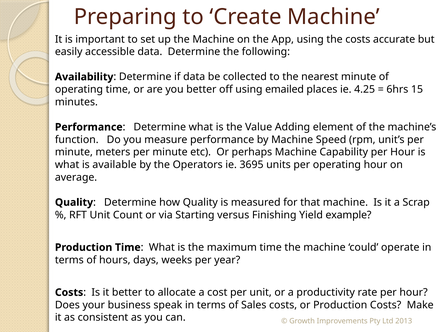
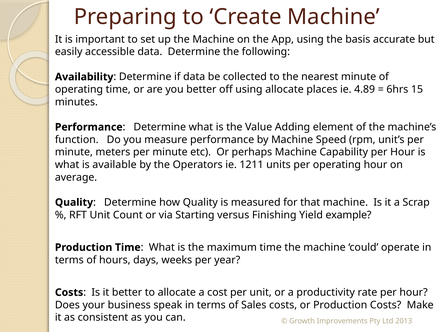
the costs: costs -> basis
using emailed: emailed -> allocate
4.25: 4.25 -> 4.89
3695: 3695 -> 1211
